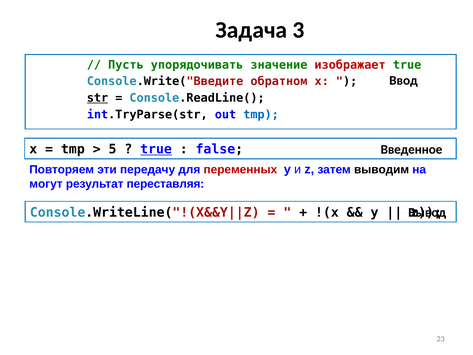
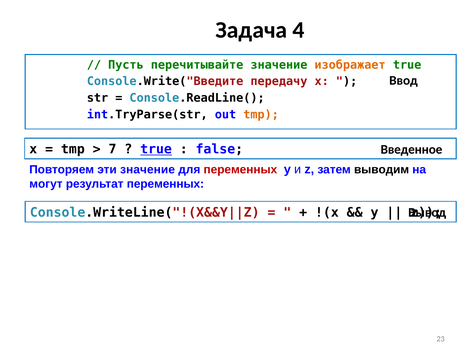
3: 3 -> 4
упорядочивать: упорядочивать -> перечитывайте
изображает colour: red -> orange
обратном: обратном -> передачу
str underline: present -> none
tmp at (261, 114) colour: blue -> orange
5: 5 -> 7
эти передачу: передачу -> значение
результат переставляя: переставляя -> переменных
